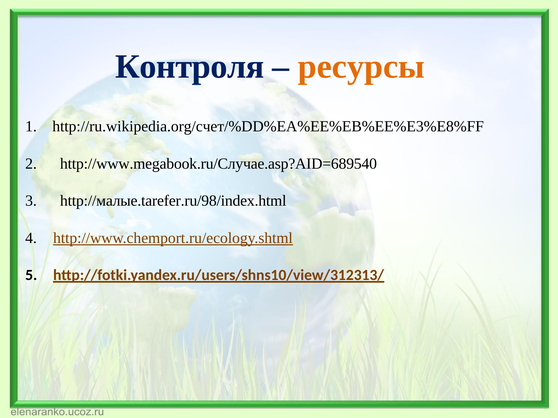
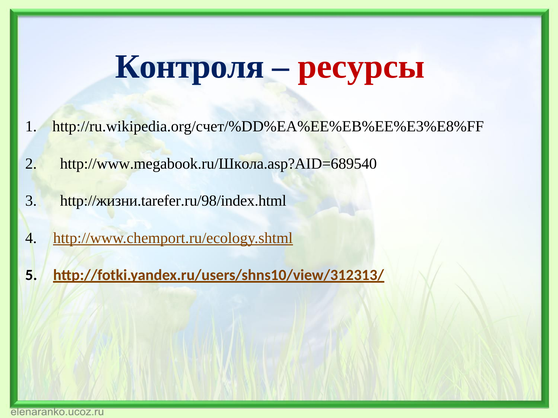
ресурсы colour: orange -> red
http://www.megabook.ru/Случае.asp?AID=689540: http://www.megabook.ru/Случае.asp?AID=689540 -> http://www.megabook.ru/Школа.asp?AID=689540
http://малые.tarefer.ru/98/index.html: http://малые.tarefer.ru/98/index.html -> http://жизни.tarefer.ru/98/index.html
